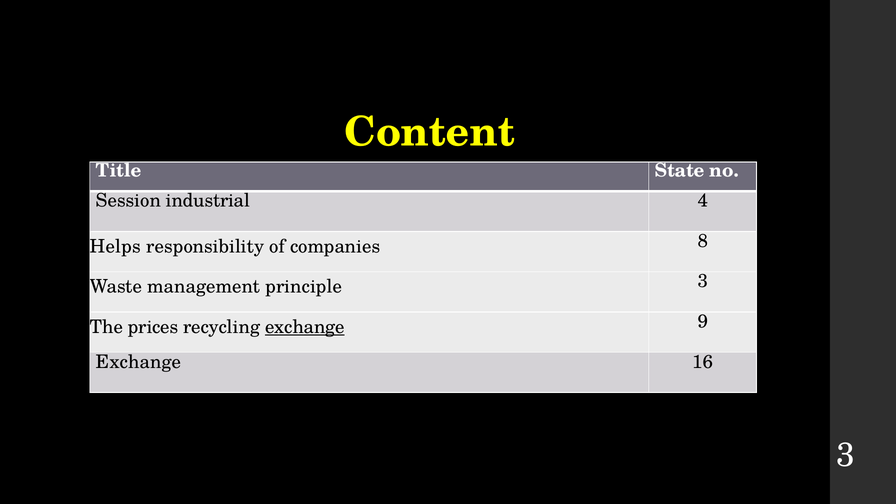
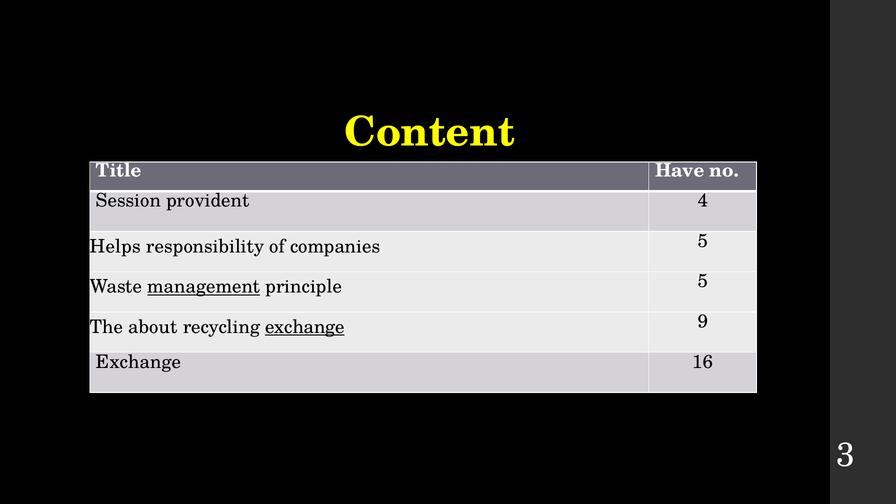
State: State -> Have
industrial: industrial -> provident
companies 8: 8 -> 5
management underline: none -> present
principle 3: 3 -> 5
prices: prices -> about
